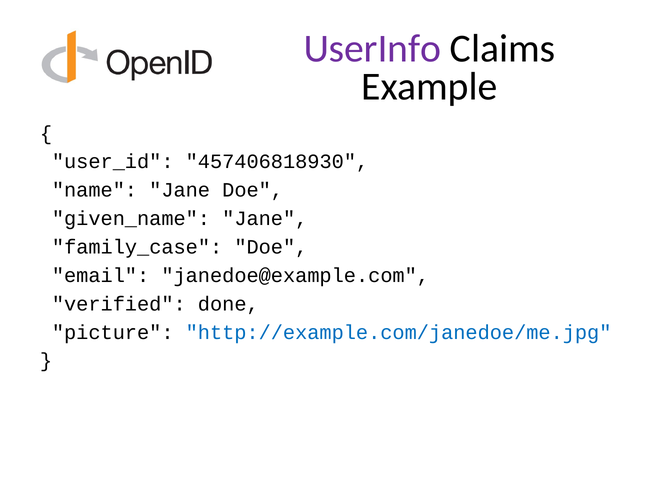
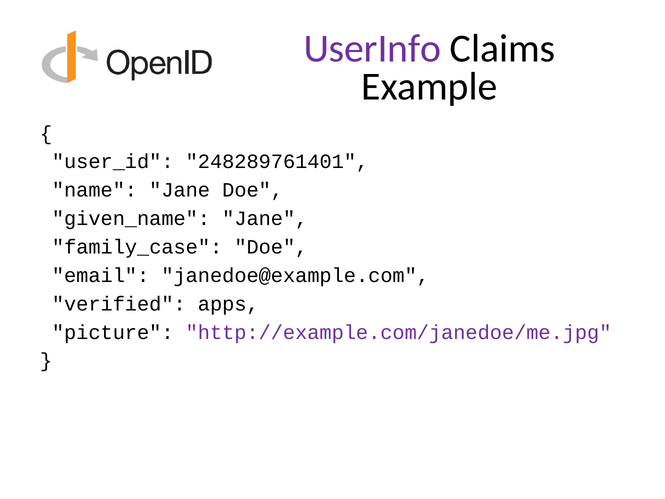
457406818930: 457406818930 -> 248289761401
done: done -> apps
http://example.com/janedoe/me.jpg colour: blue -> purple
